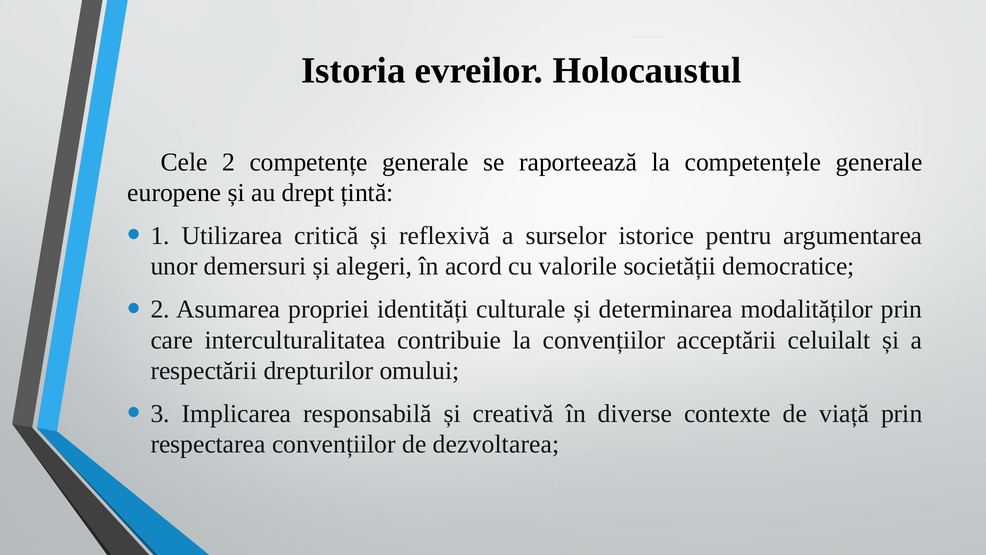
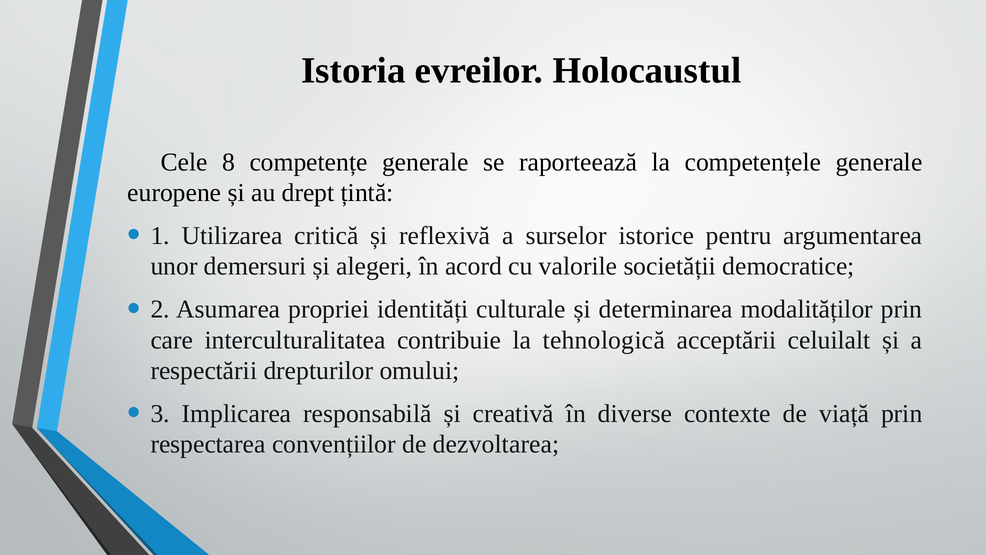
Cele 2: 2 -> 8
la convențiilor: convențiilor -> tehnologică
